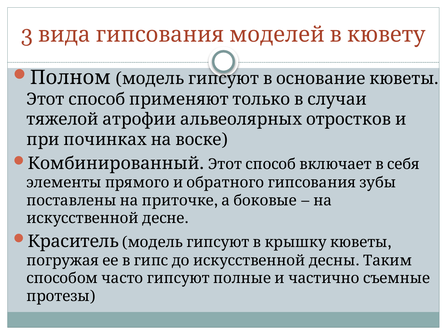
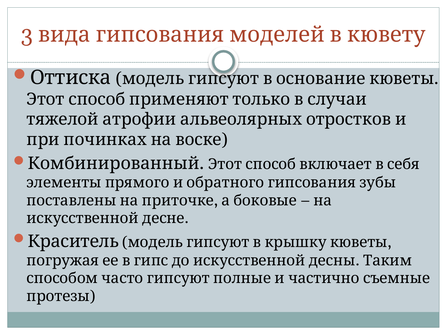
Полном: Полном -> Оттиска
